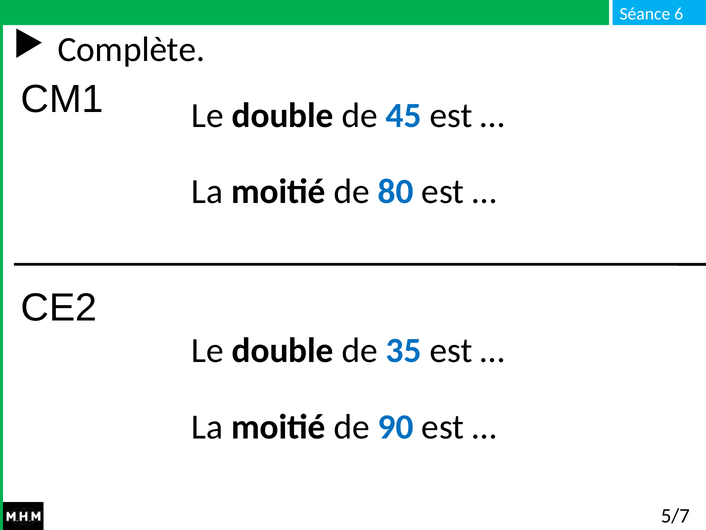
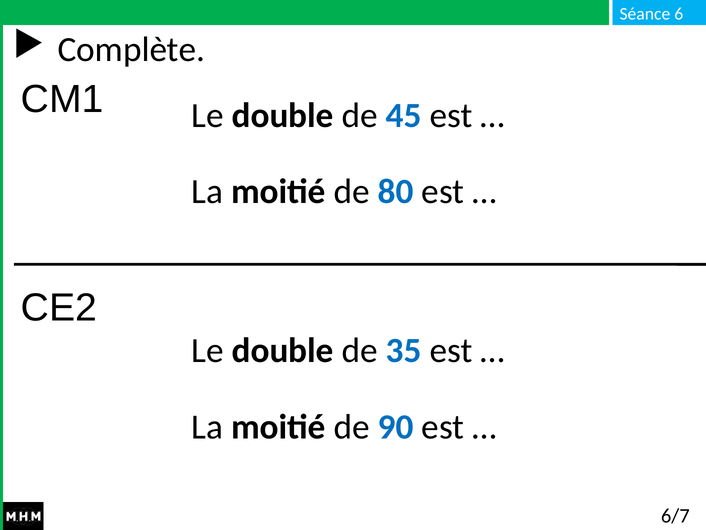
5/7: 5/7 -> 6/7
